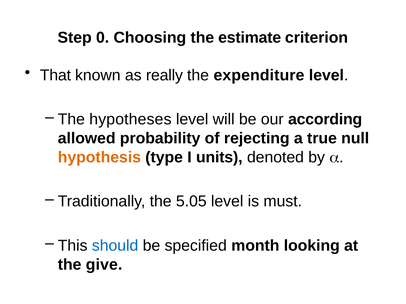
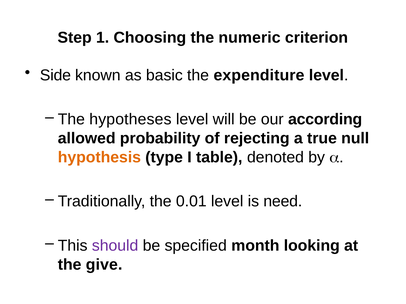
0: 0 -> 1
estimate: estimate -> numeric
That: That -> Side
really: really -> basic
units: units -> table
5.05: 5.05 -> 0.01
must: must -> need
should colour: blue -> purple
